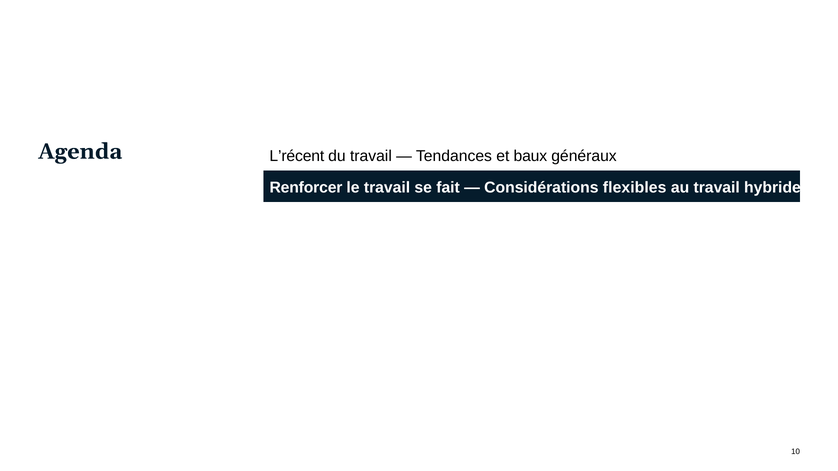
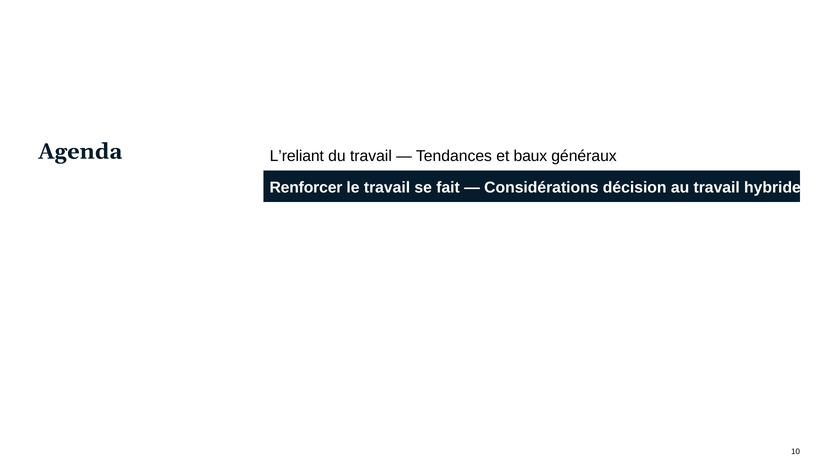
L’récent: L’récent -> L’reliant
flexibles: flexibles -> décision
